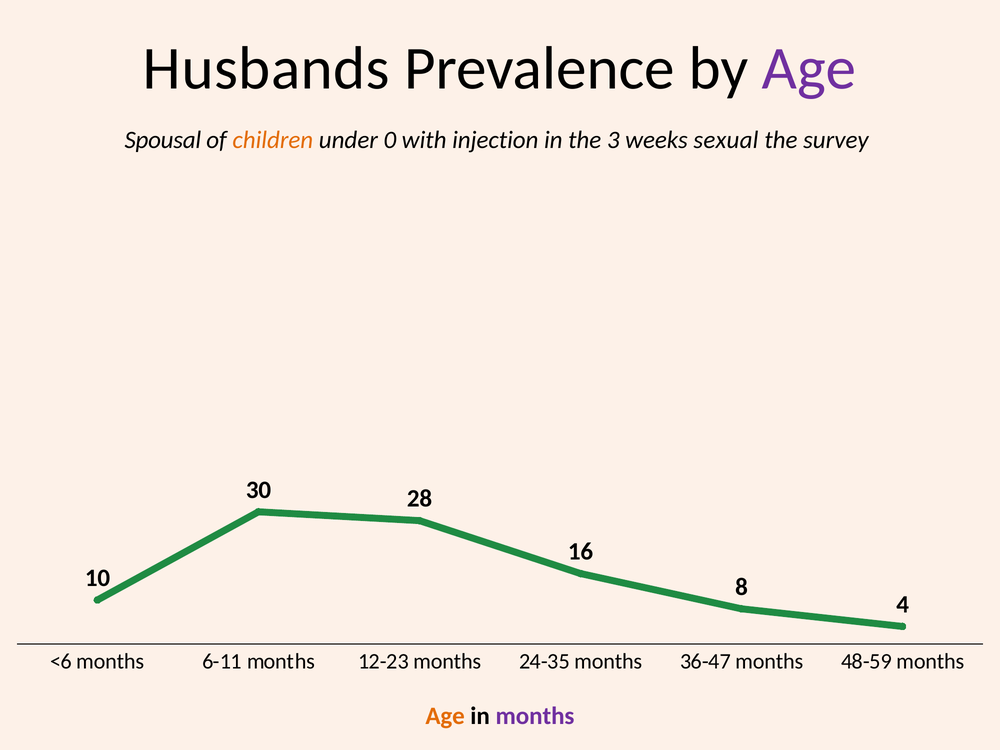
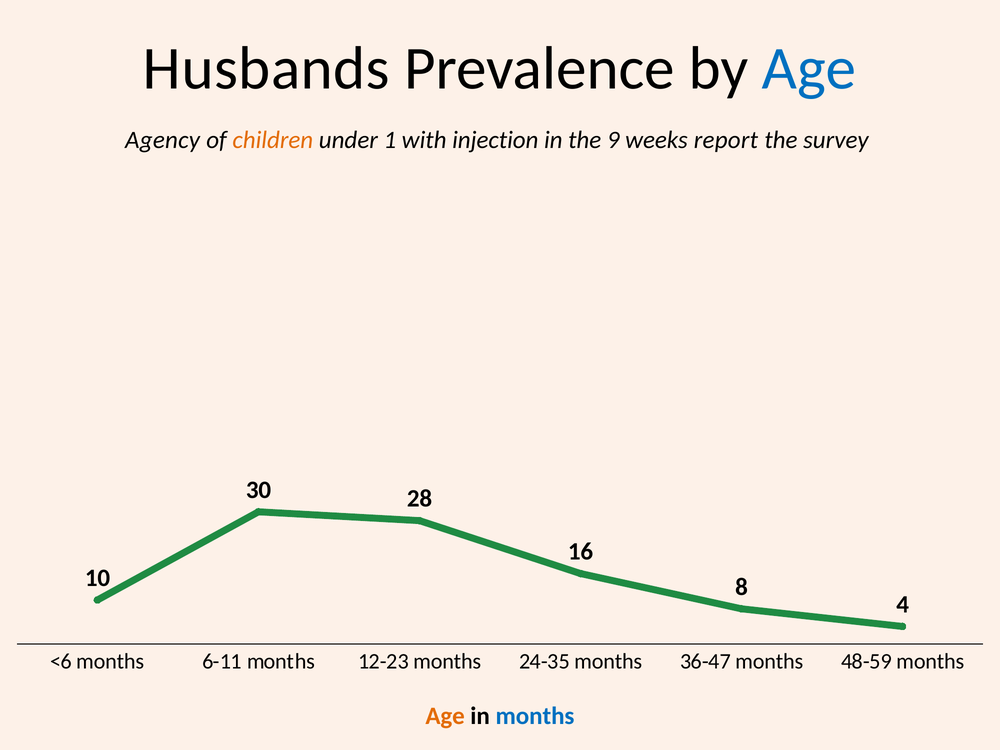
Age at (809, 68) colour: purple -> blue
Spousal: Spousal -> Agency
0: 0 -> 1
3: 3 -> 9
sexual: sexual -> report
months at (535, 716) colour: purple -> blue
